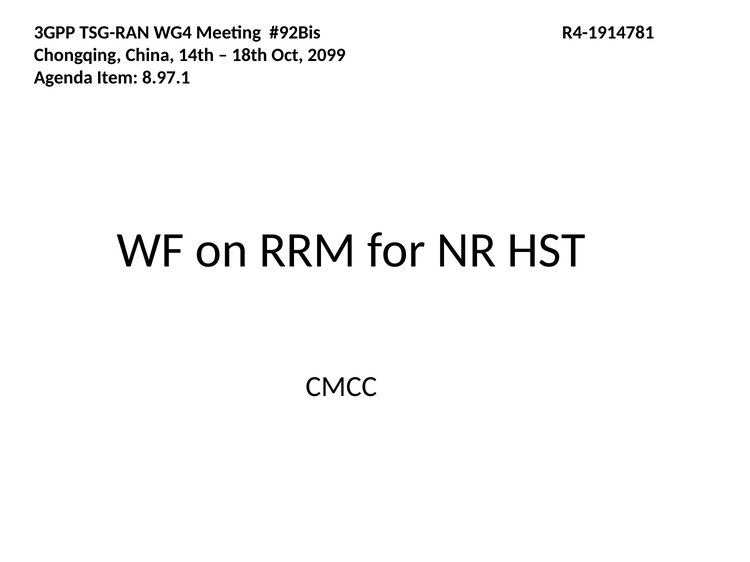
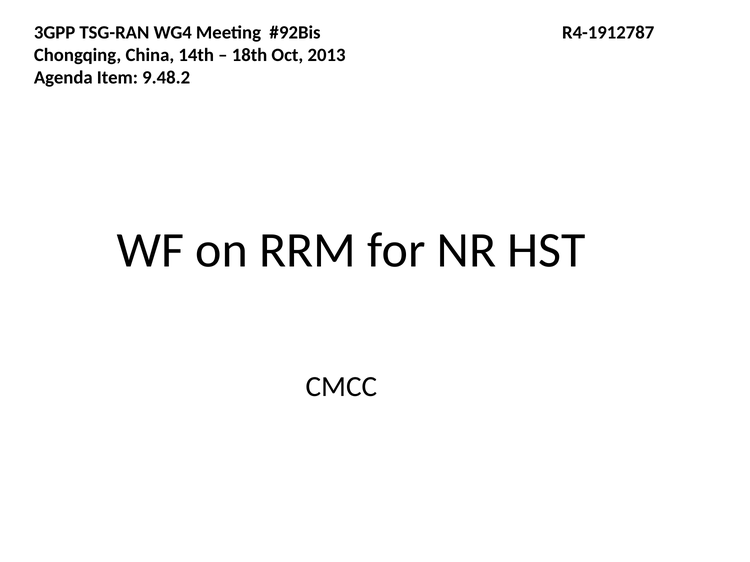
R4-1914781: R4-1914781 -> R4-1912787
2099: 2099 -> 2013
8.97.1: 8.97.1 -> 9.48.2
